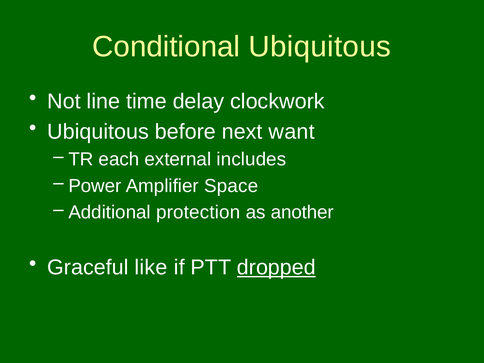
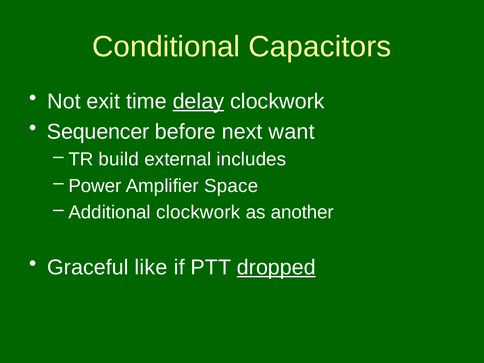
Conditional Ubiquitous: Ubiquitous -> Capacitors
line: line -> exit
delay underline: none -> present
Ubiquitous at (98, 132): Ubiquitous -> Sequencer
each: each -> build
Additional protection: protection -> clockwork
